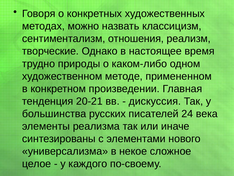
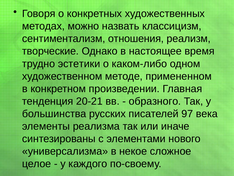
природы: природы -> эстетики
дискуссия: дискуссия -> образного
24: 24 -> 97
